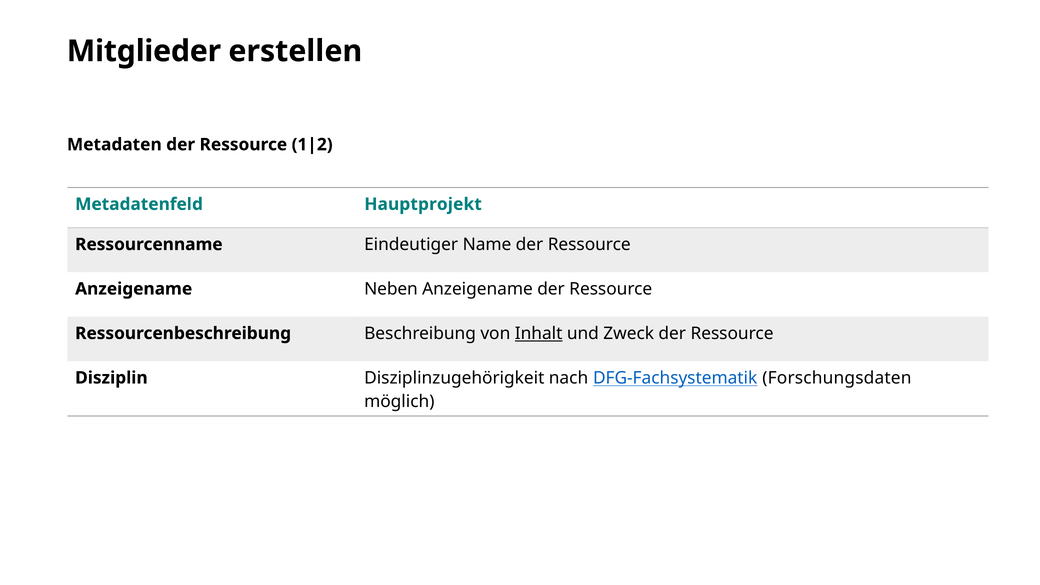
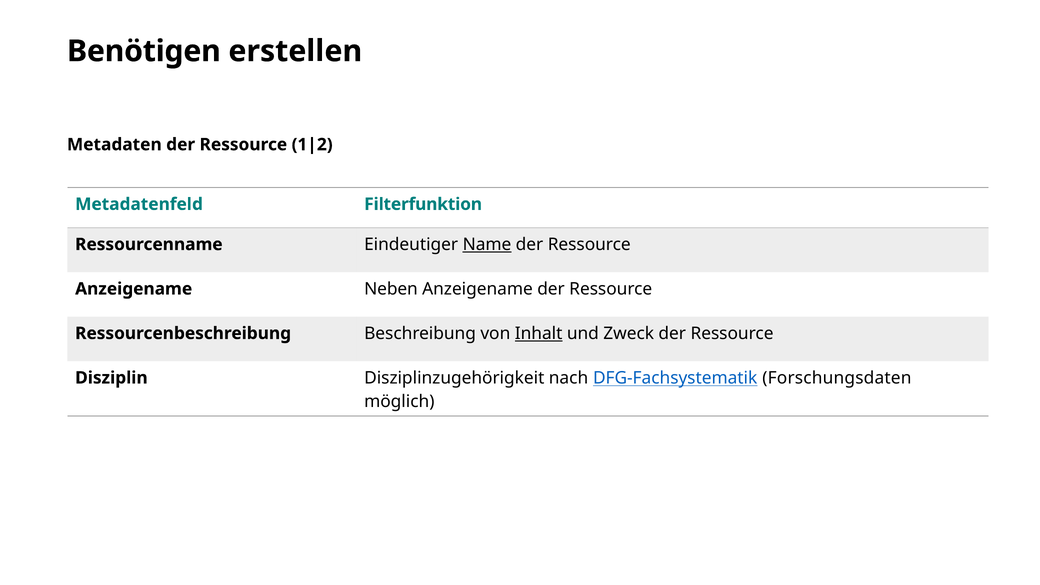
Mitglieder: Mitglieder -> Benötigen
Hauptprojekt: Hauptprojekt -> Filterfunktion
Name underline: none -> present
